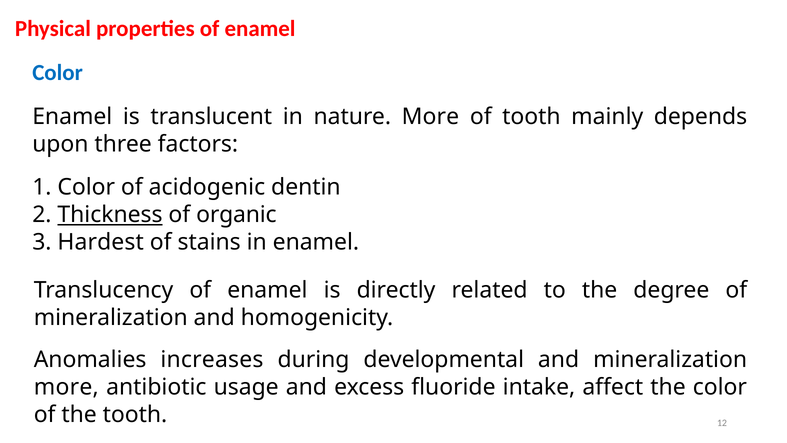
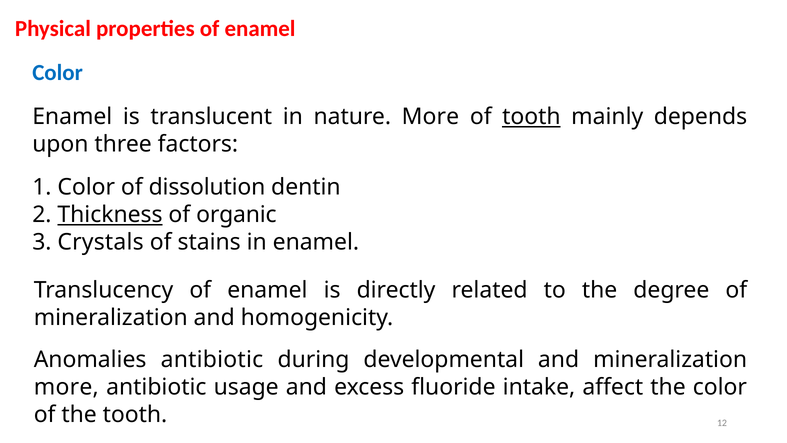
tooth at (531, 117) underline: none -> present
acidogenic: acidogenic -> dissolution
Hardest: Hardest -> Crystals
Anomalies increases: increases -> antibiotic
